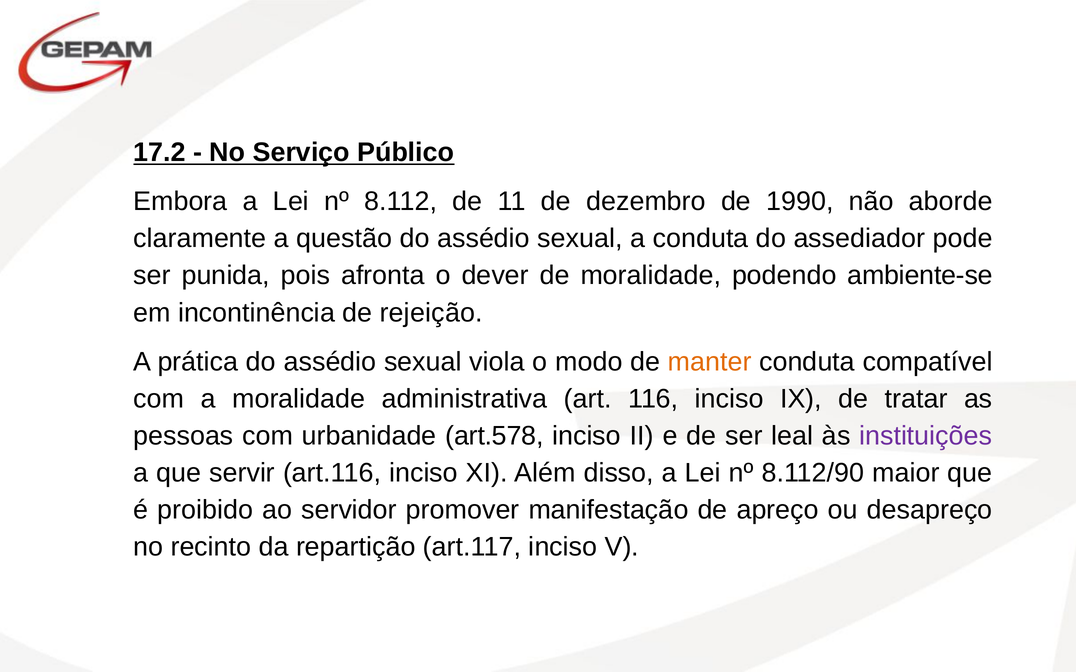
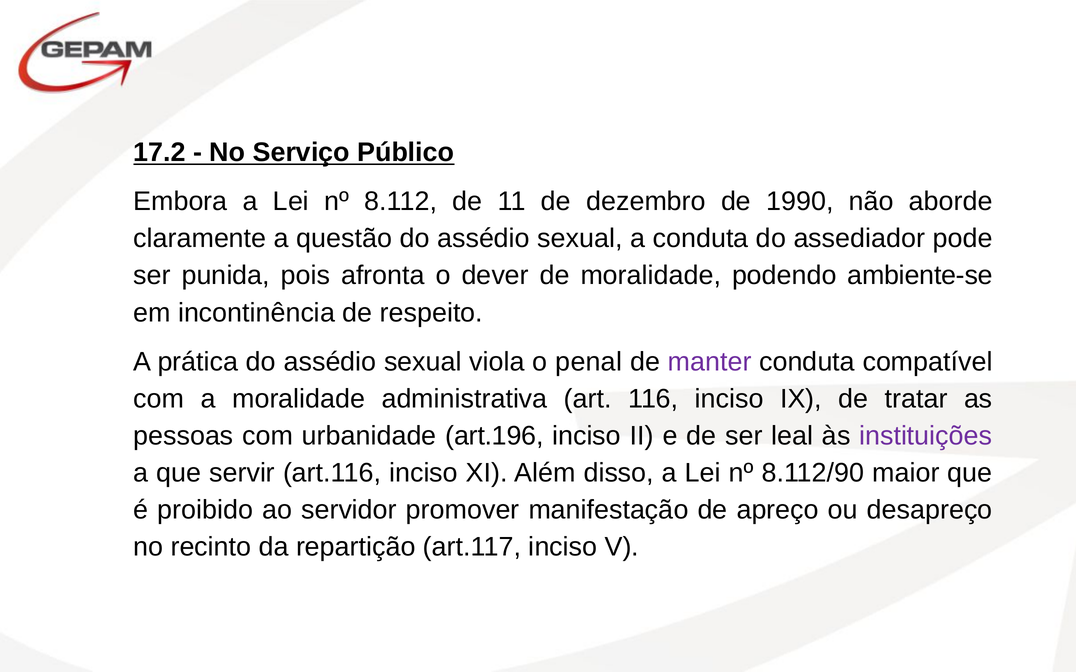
rejeição: rejeição -> respeito
modo: modo -> penal
manter colour: orange -> purple
art.578: art.578 -> art.196
